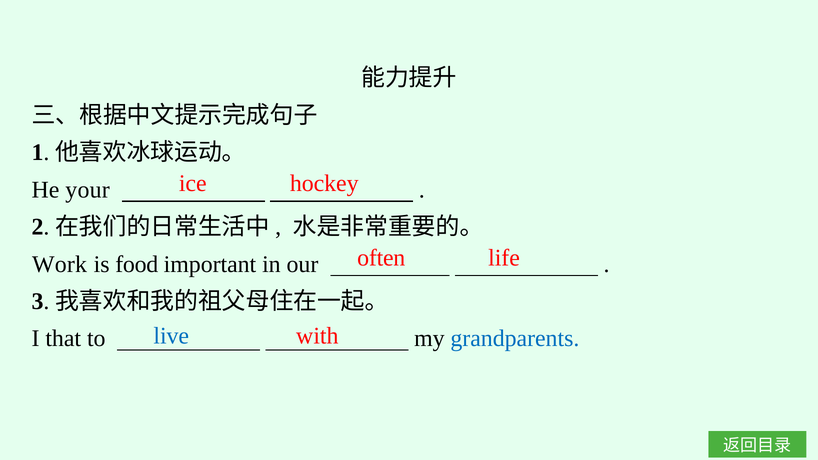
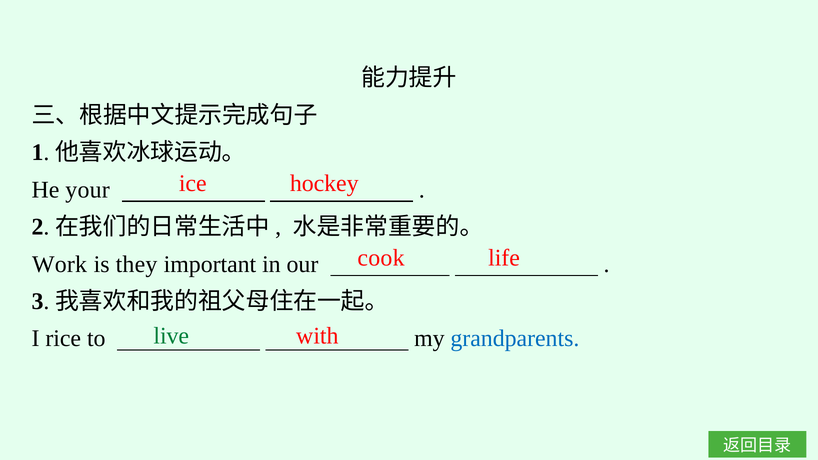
often: often -> cook
food: food -> they
live colour: blue -> green
that: that -> rice
